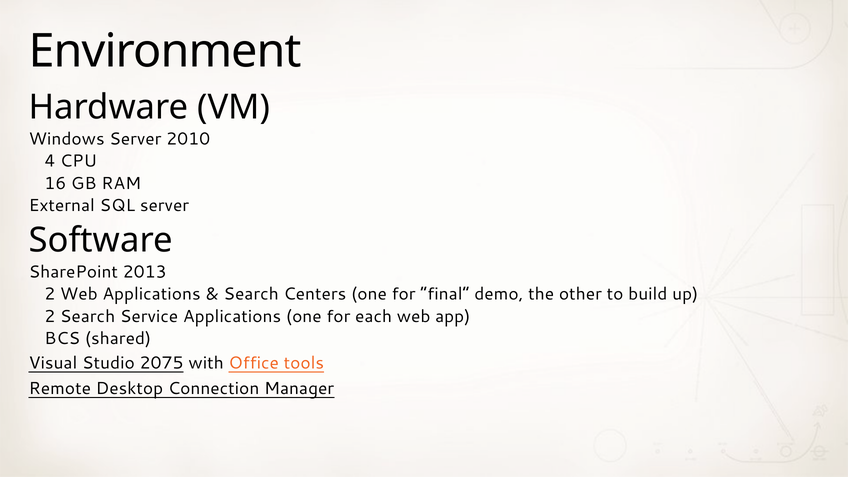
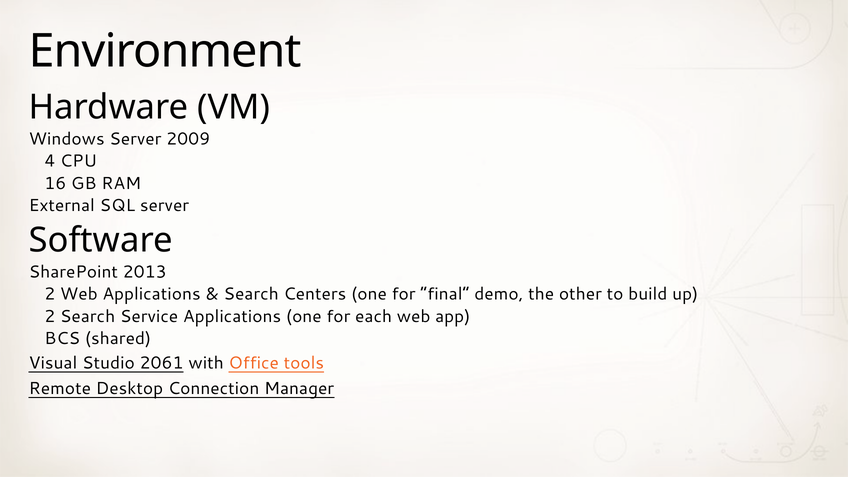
2010: 2010 -> 2009
2075: 2075 -> 2061
